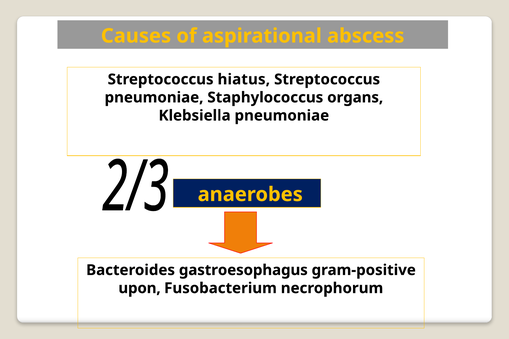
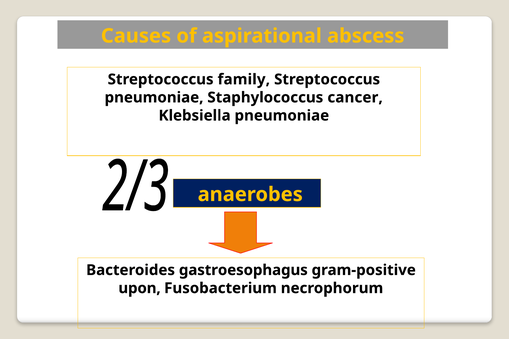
hiatus: hiatus -> family
organs: organs -> cancer
